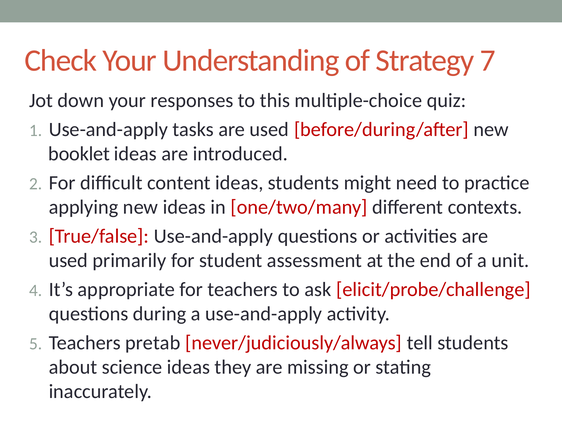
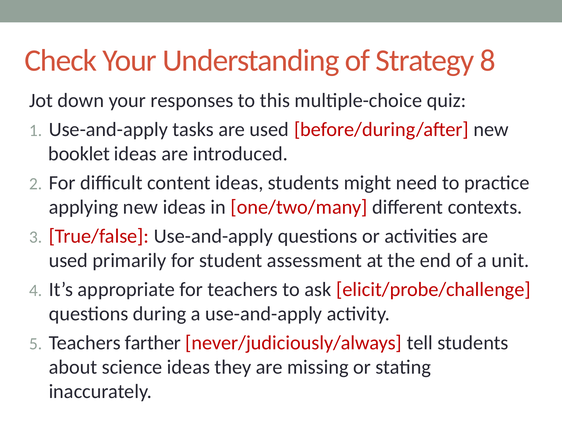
7: 7 -> 8
pretab: pretab -> farther
